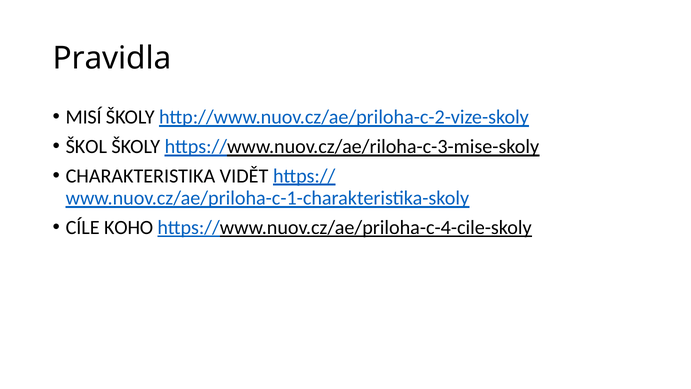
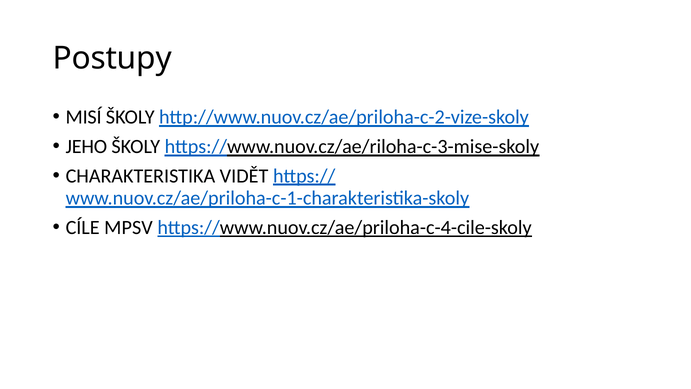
Pravidla: Pravidla -> Postupy
ŠKOL: ŠKOL -> JEHO
KOHO: KOHO -> MPSV
